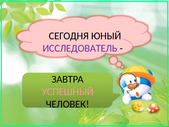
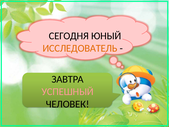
ИССЛЕДОВАТЕЛЬ colour: purple -> orange
